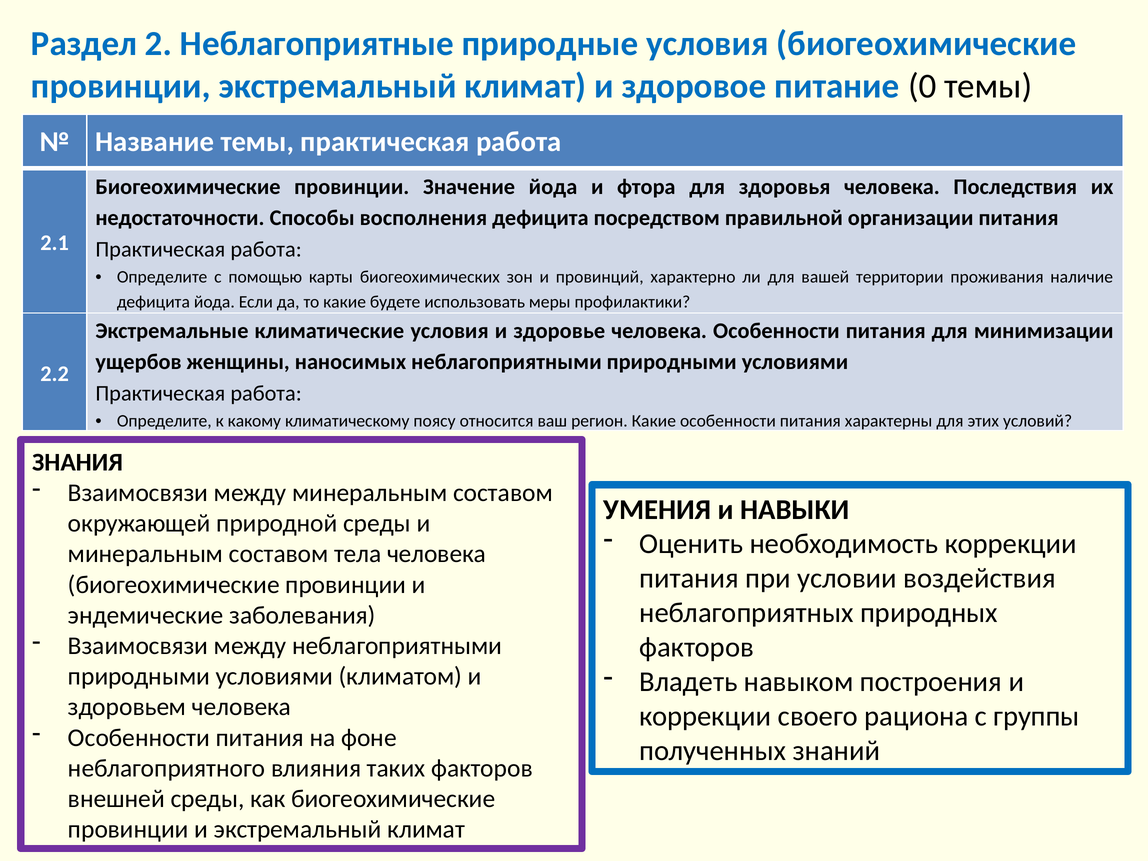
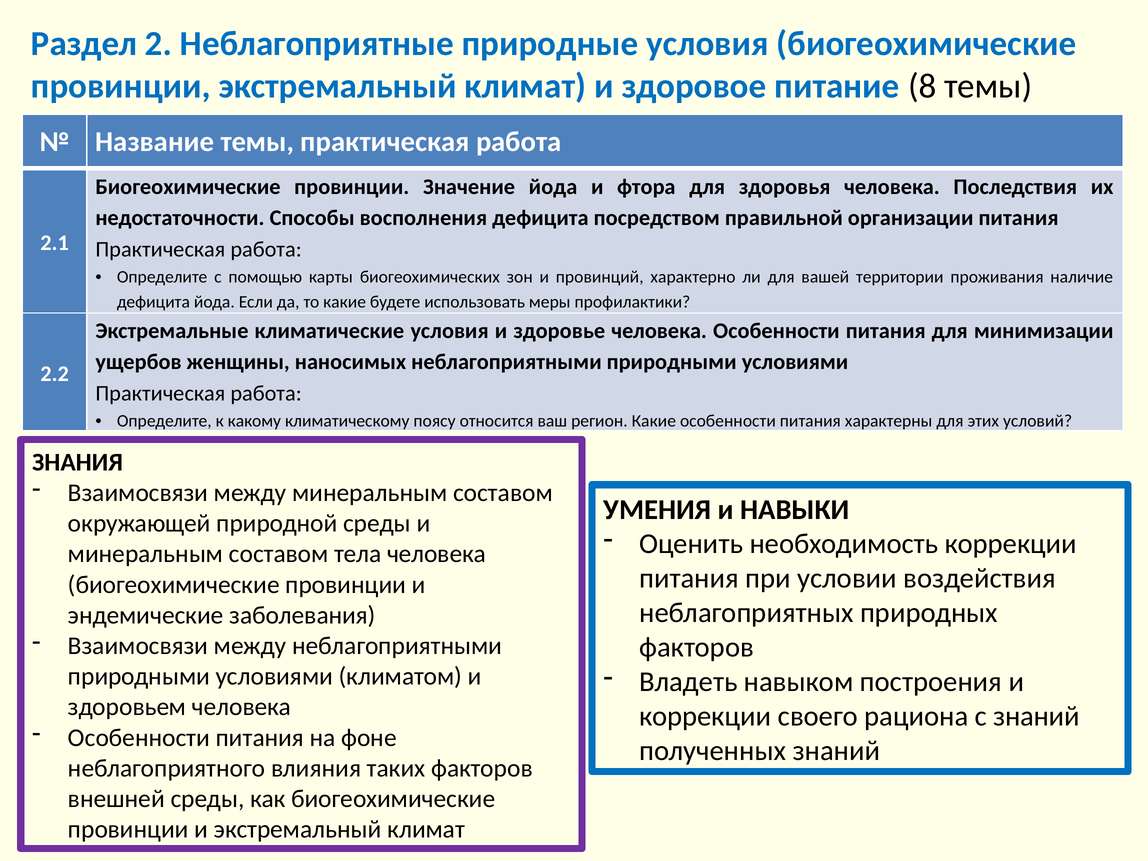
0: 0 -> 8
с группы: группы -> знаний
